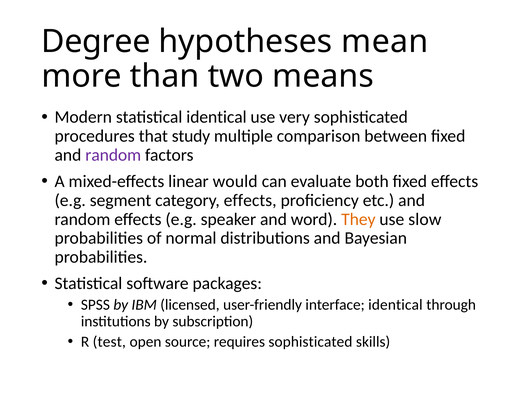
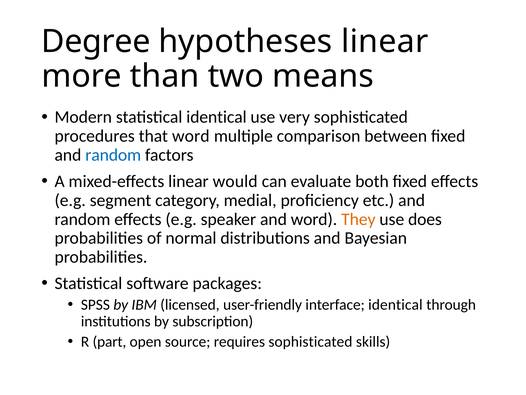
hypotheses mean: mean -> linear
that study: study -> word
random at (113, 155) colour: purple -> blue
category effects: effects -> medial
slow: slow -> does
test: test -> part
